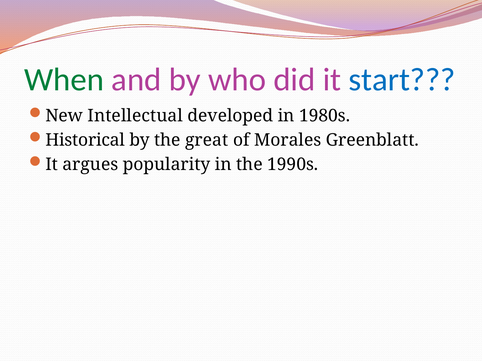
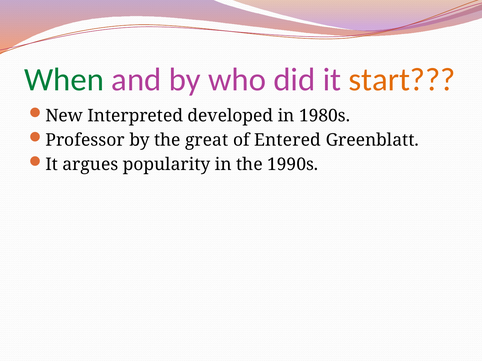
start colour: blue -> orange
Intellectual: Intellectual -> Interpreted
Historical: Historical -> Professor
Morales: Morales -> Entered
